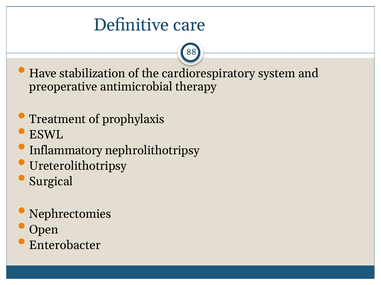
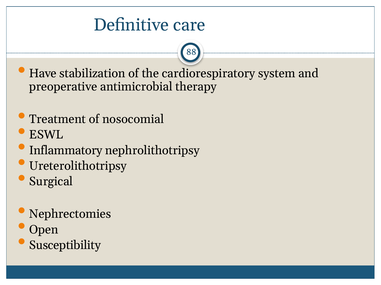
prophylaxis: prophylaxis -> nosocomial
Enterobacter: Enterobacter -> Susceptibility
